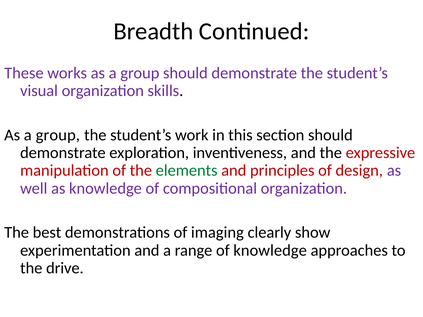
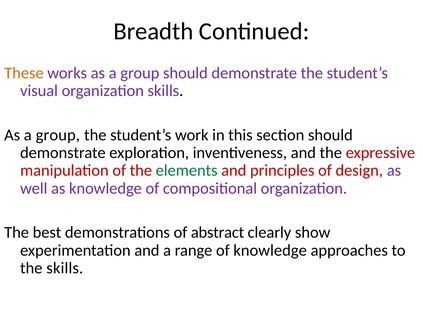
These colour: purple -> orange
imaging: imaging -> abstract
the drive: drive -> skills
